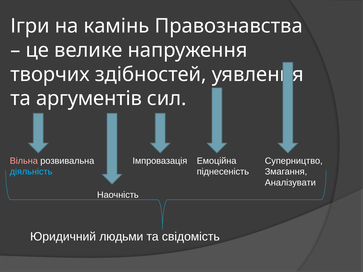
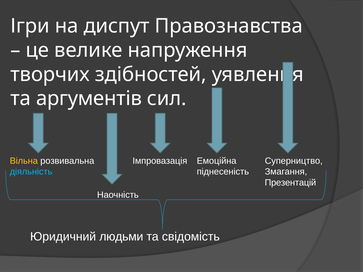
камінь: камінь -> диспут
Вільна colour: pink -> yellow
Аналізувати: Аналізувати -> Презентацій
